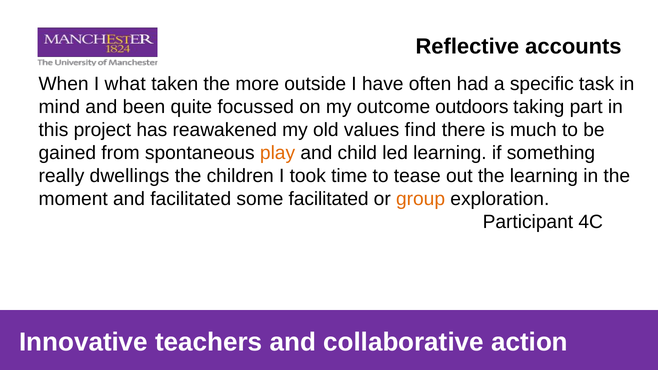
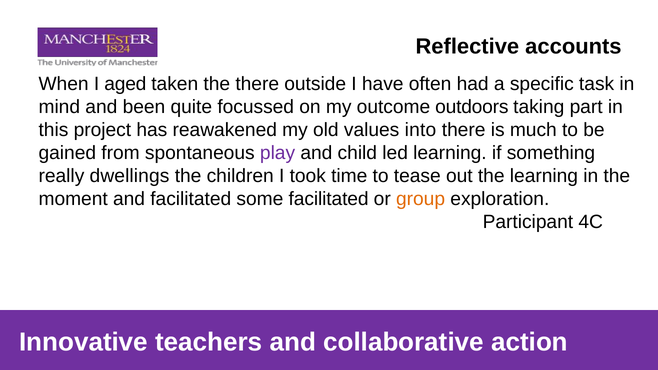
what: what -> aged
the more: more -> there
find: find -> into
play colour: orange -> purple
